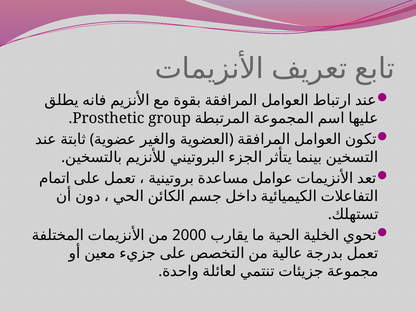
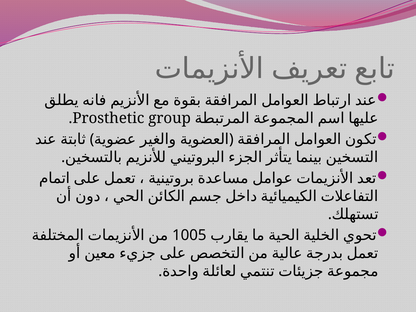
2000: 2000 -> 1005
